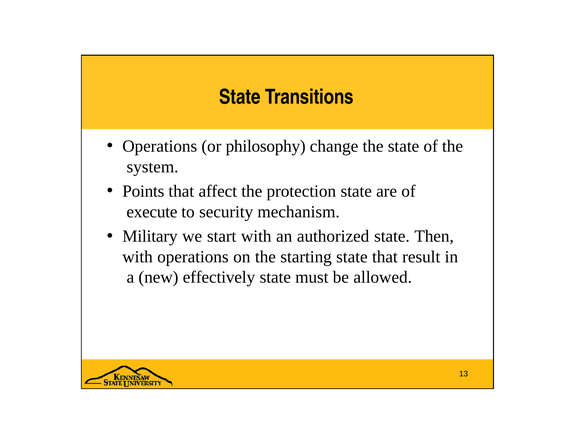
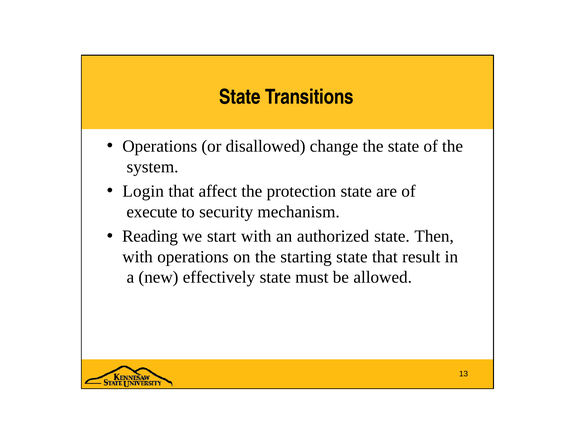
philosophy: philosophy -> disallowed
Points: Points -> Login
Military: Military -> Reading
